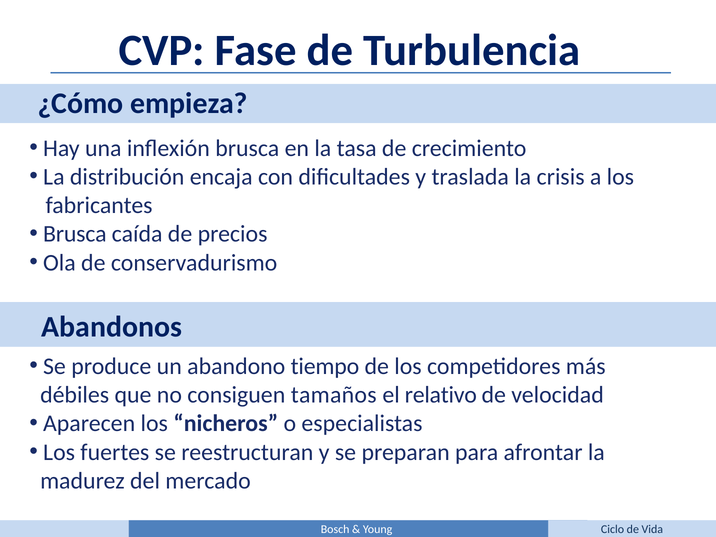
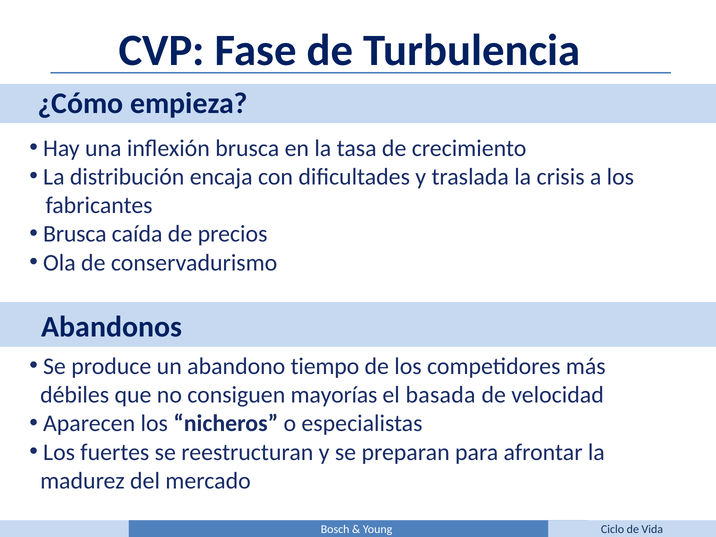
tamaños: tamaños -> mayorías
relativo: relativo -> basada
